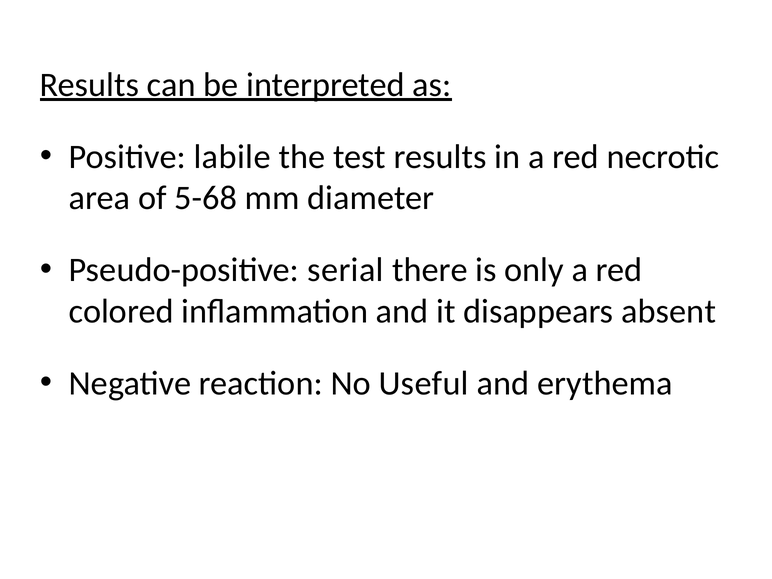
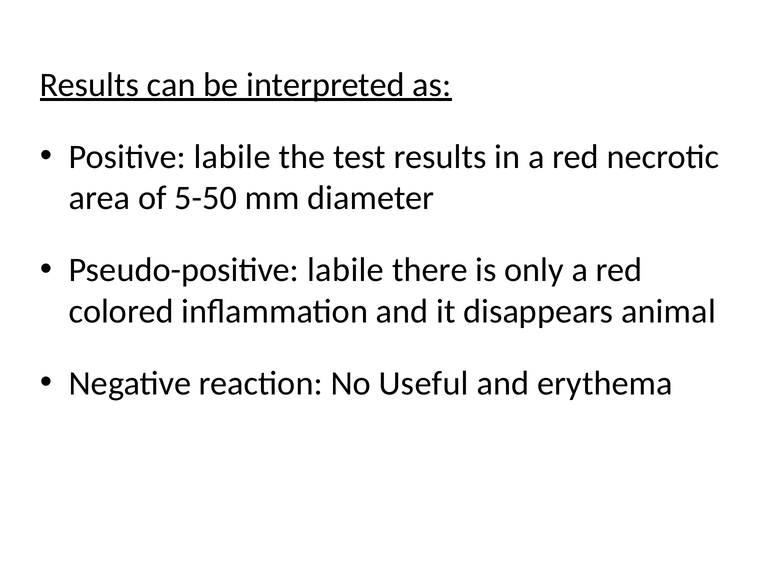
5-68: 5-68 -> 5-50
Pseudo-positive serial: serial -> labile
absent: absent -> animal
